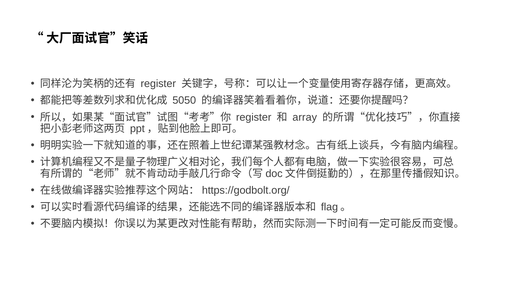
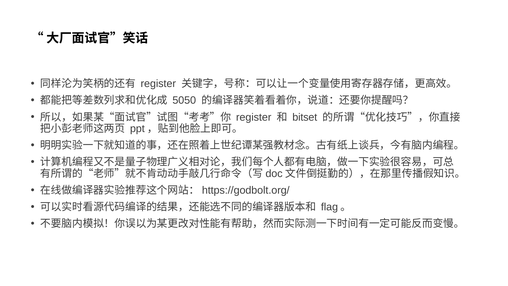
array: array -> bitset
